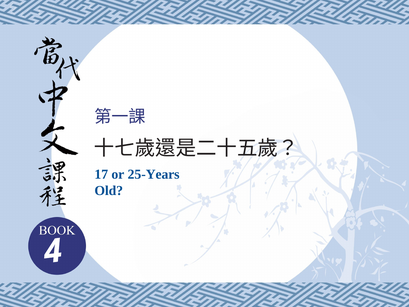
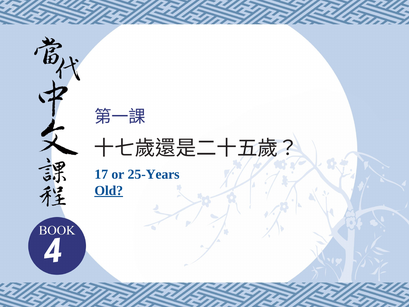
Old underline: none -> present
